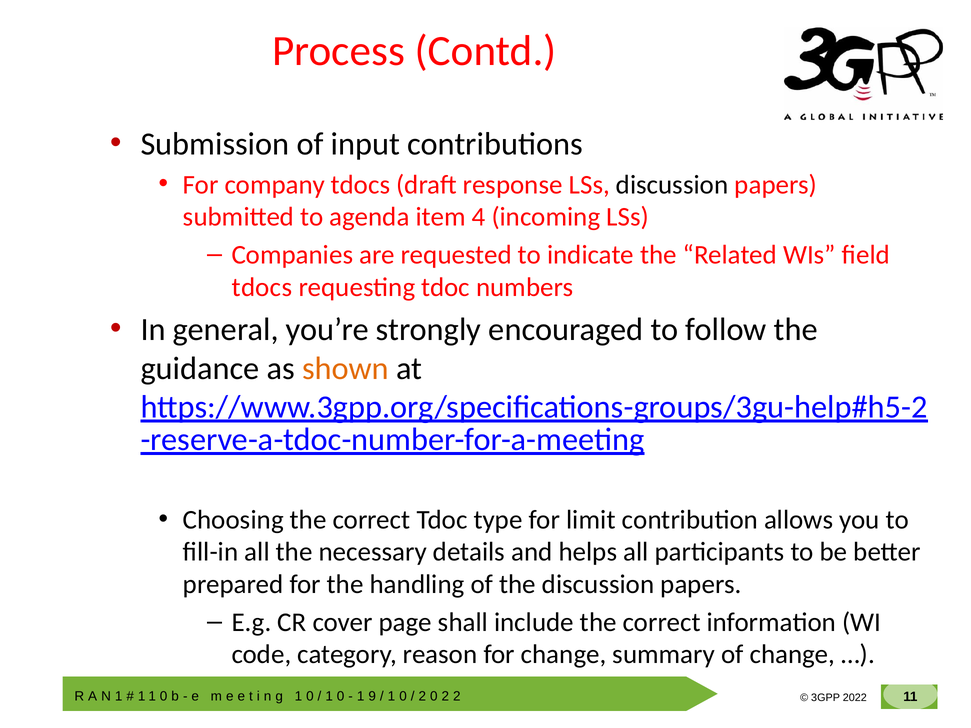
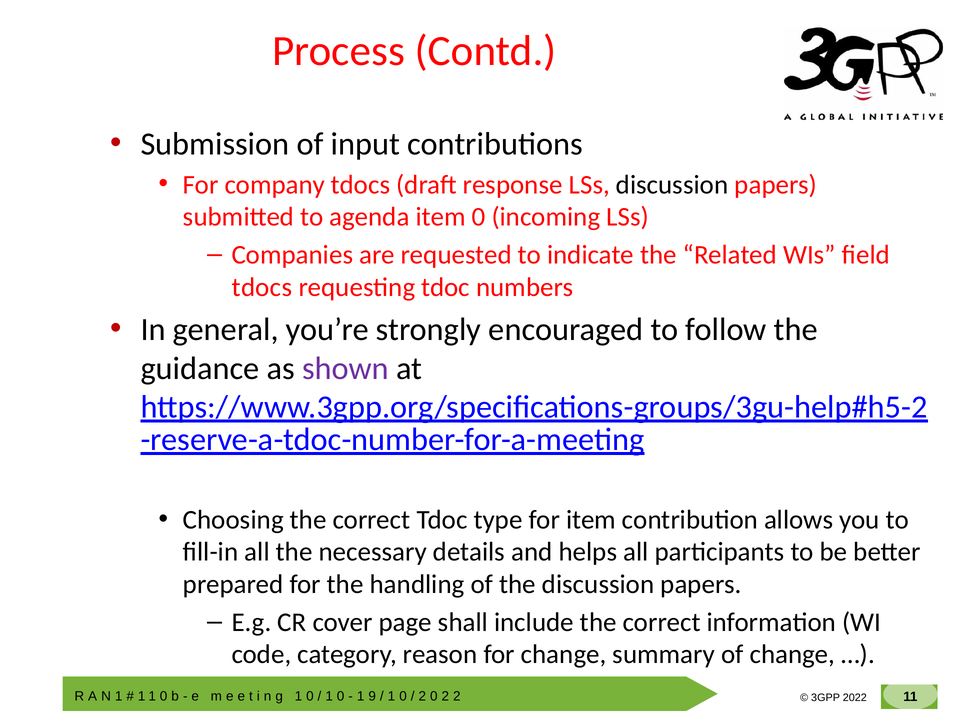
item 4: 4 -> 0
shown colour: orange -> purple
for limit: limit -> item
